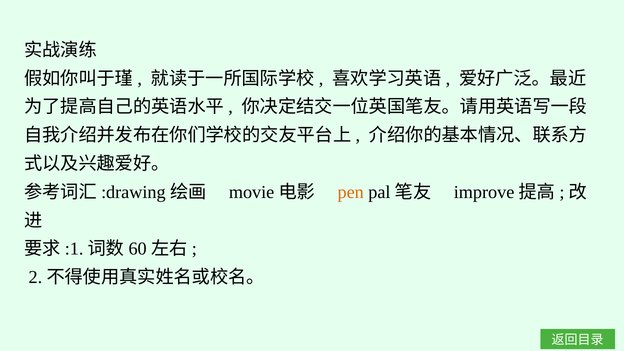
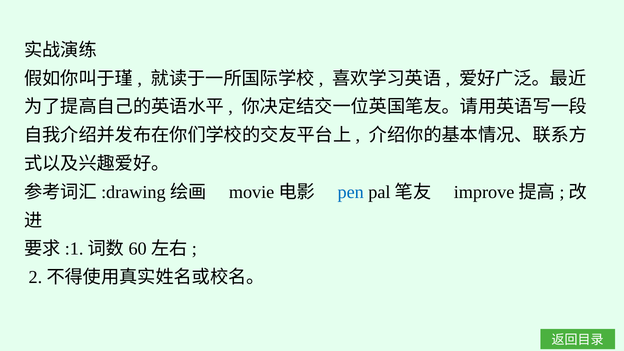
pen colour: orange -> blue
